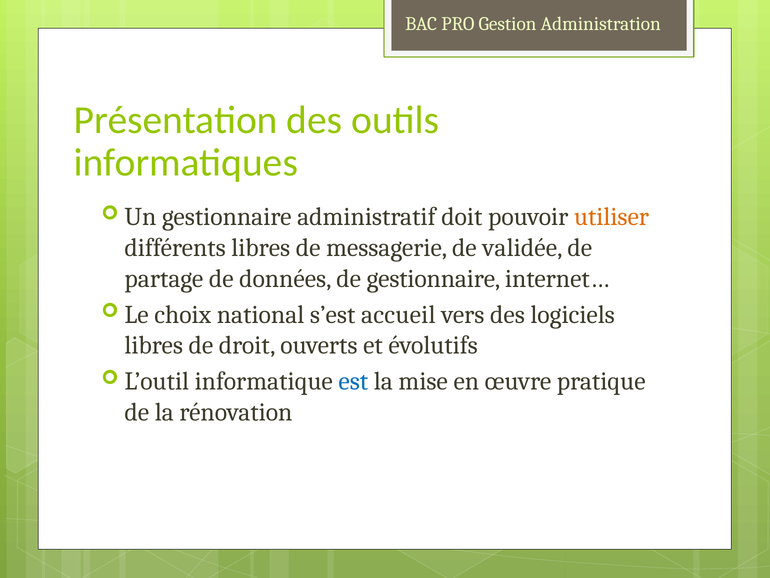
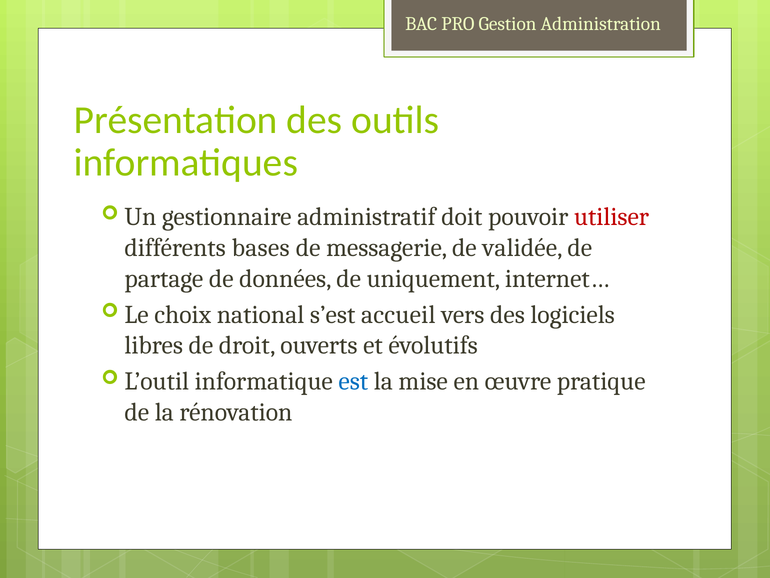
utiliser colour: orange -> red
différents libres: libres -> bases
de gestionnaire: gestionnaire -> uniquement
